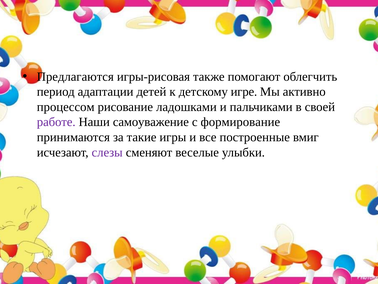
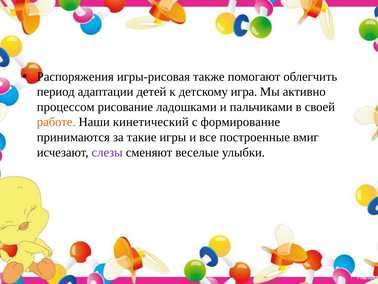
Предлагаются: Предлагаются -> Распоряжения
игре: игре -> игра
работе colour: purple -> orange
самоуважение: самоуважение -> кинетический
